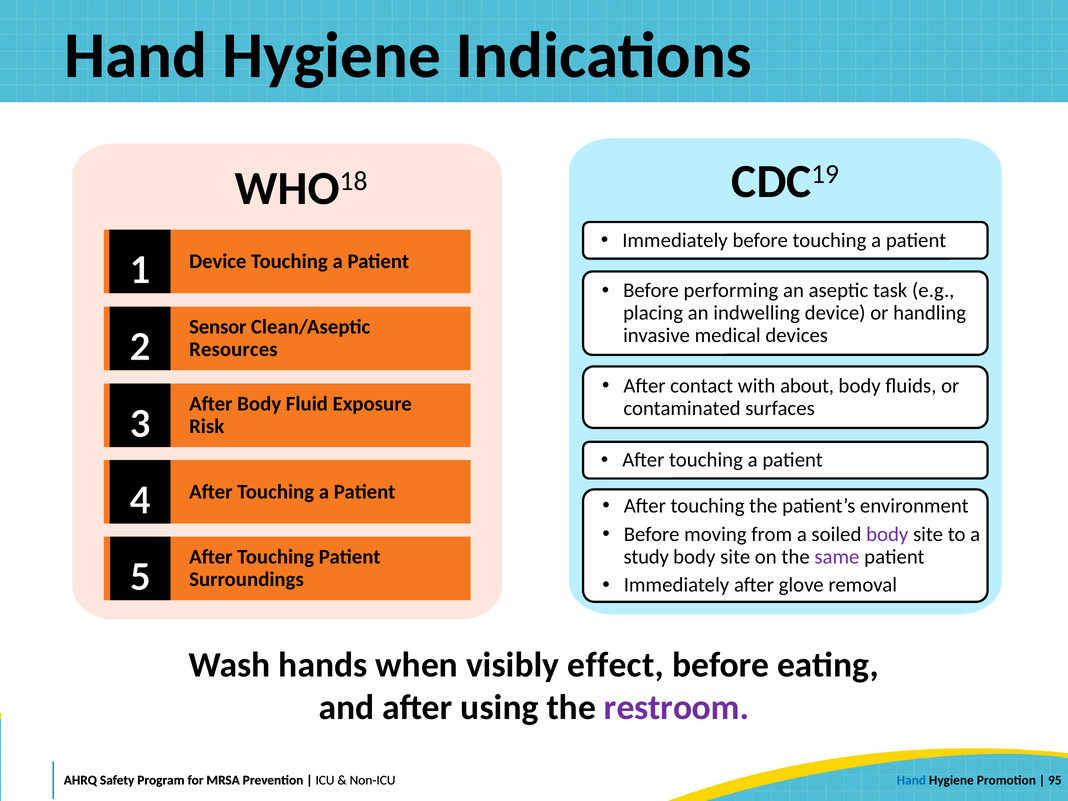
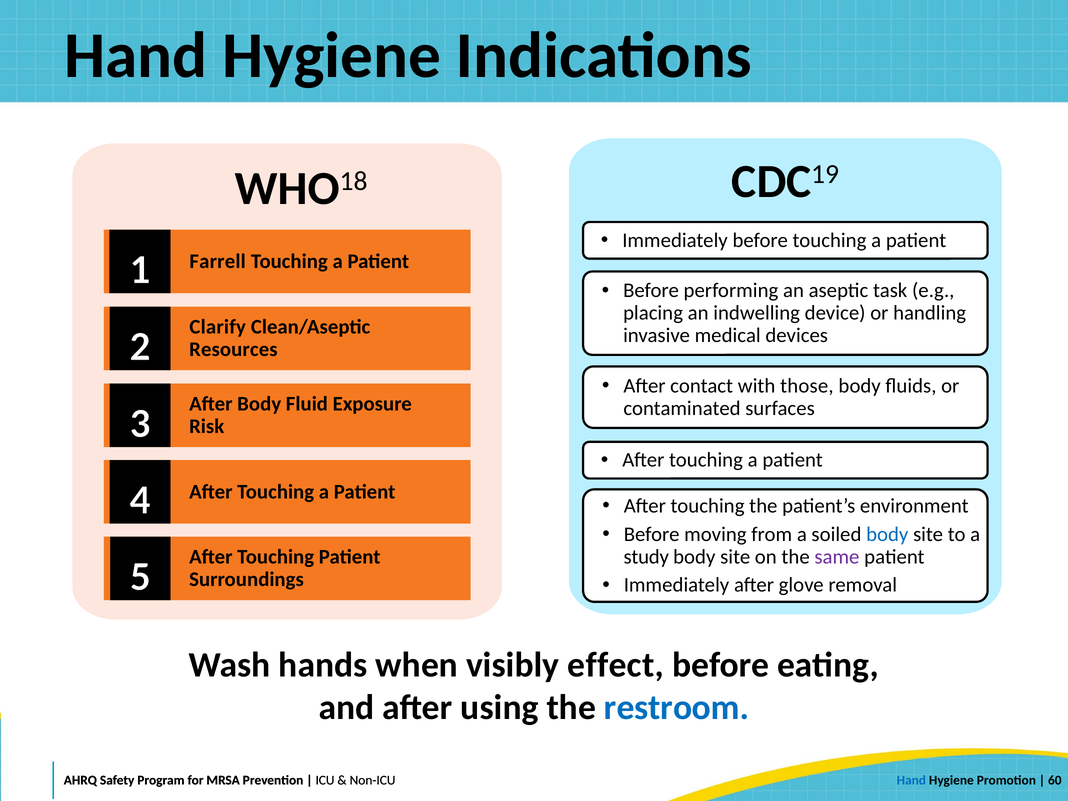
Device at (218, 261): Device -> Farrell
Sensor: Sensor -> Clarify
about: about -> those
body at (887, 534) colour: purple -> blue
restroom colour: purple -> blue
95: 95 -> 60
